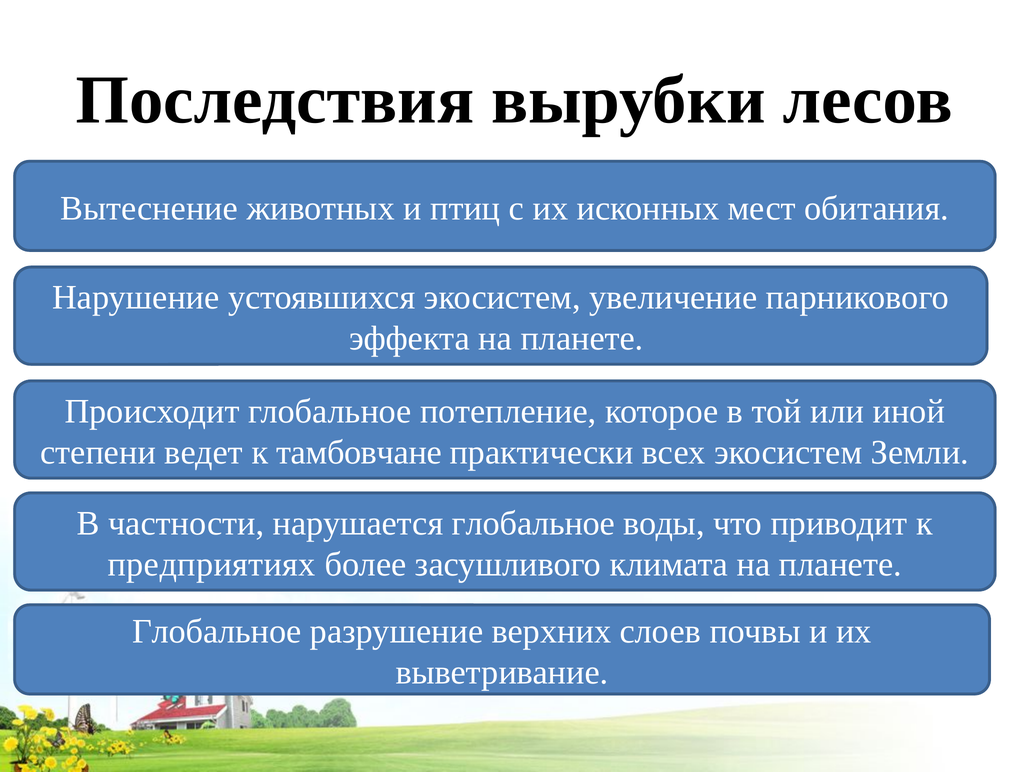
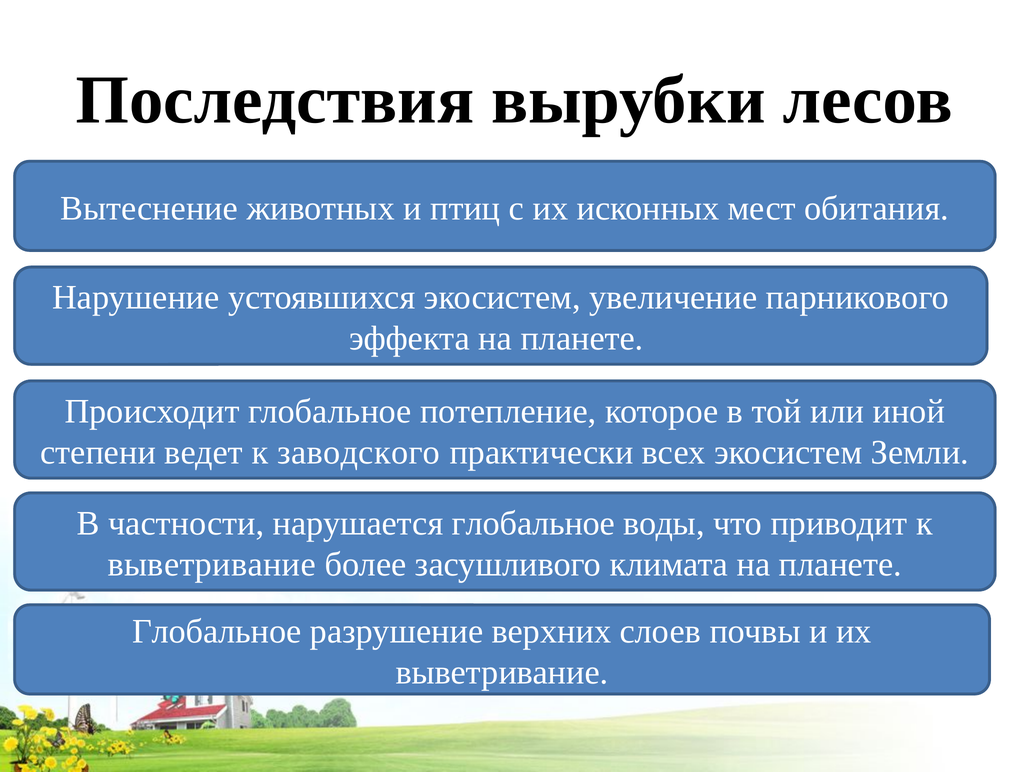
тамбовчане: тамбовчане -> заводского
предприятиях at (212, 564): предприятиях -> выветривание
